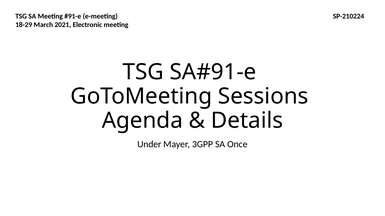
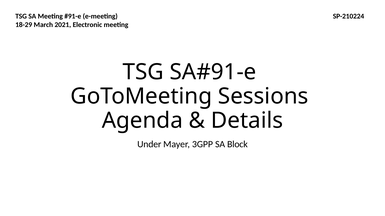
Once: Once -> Block
